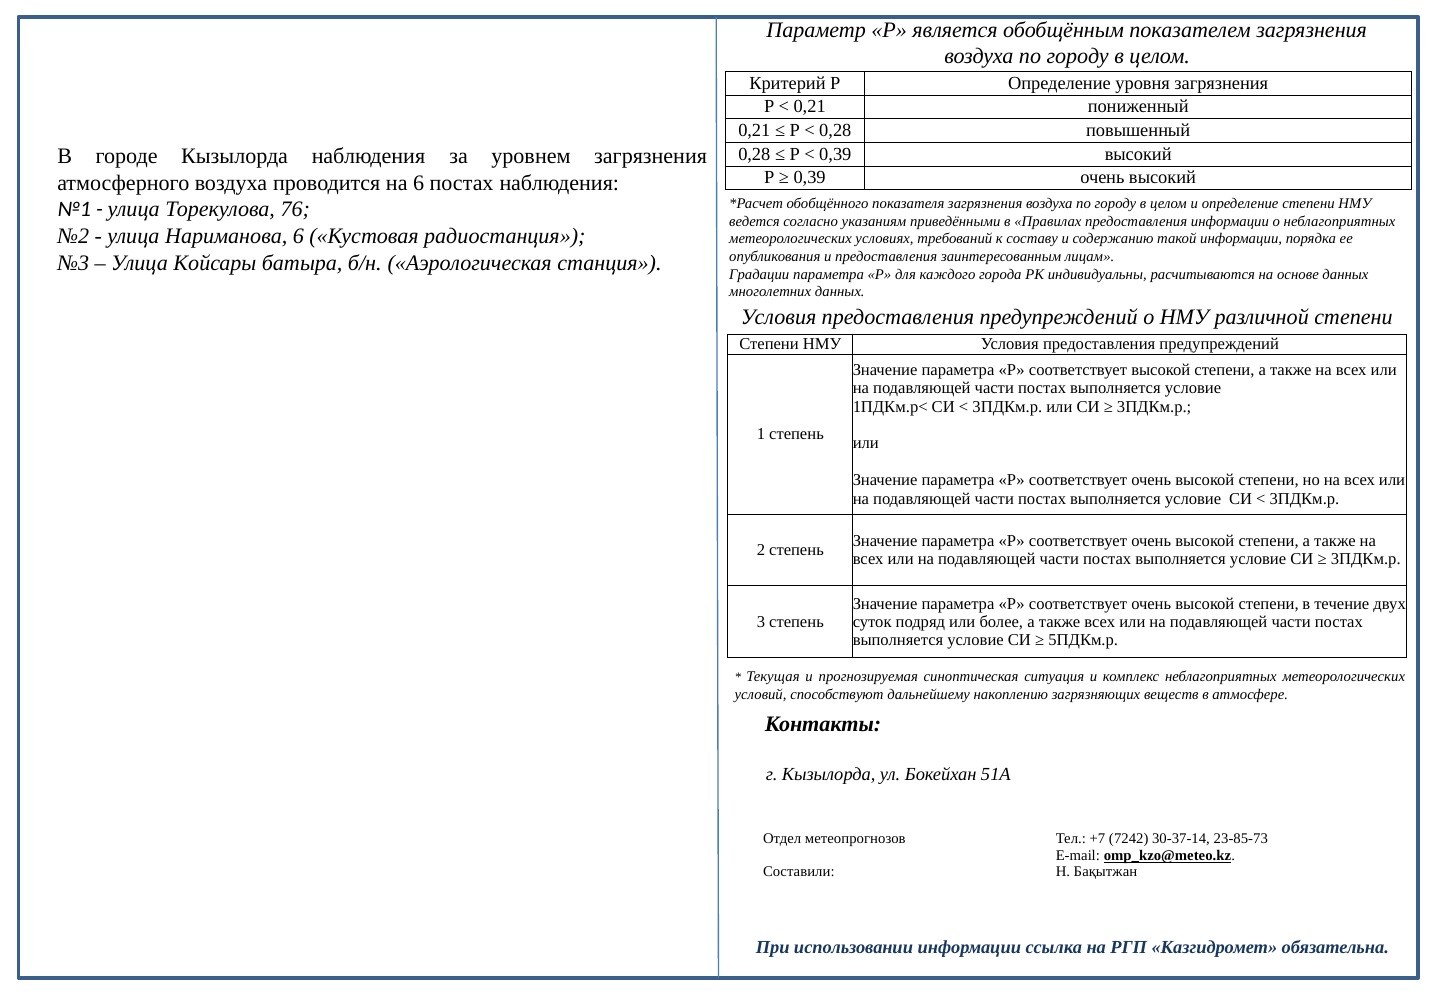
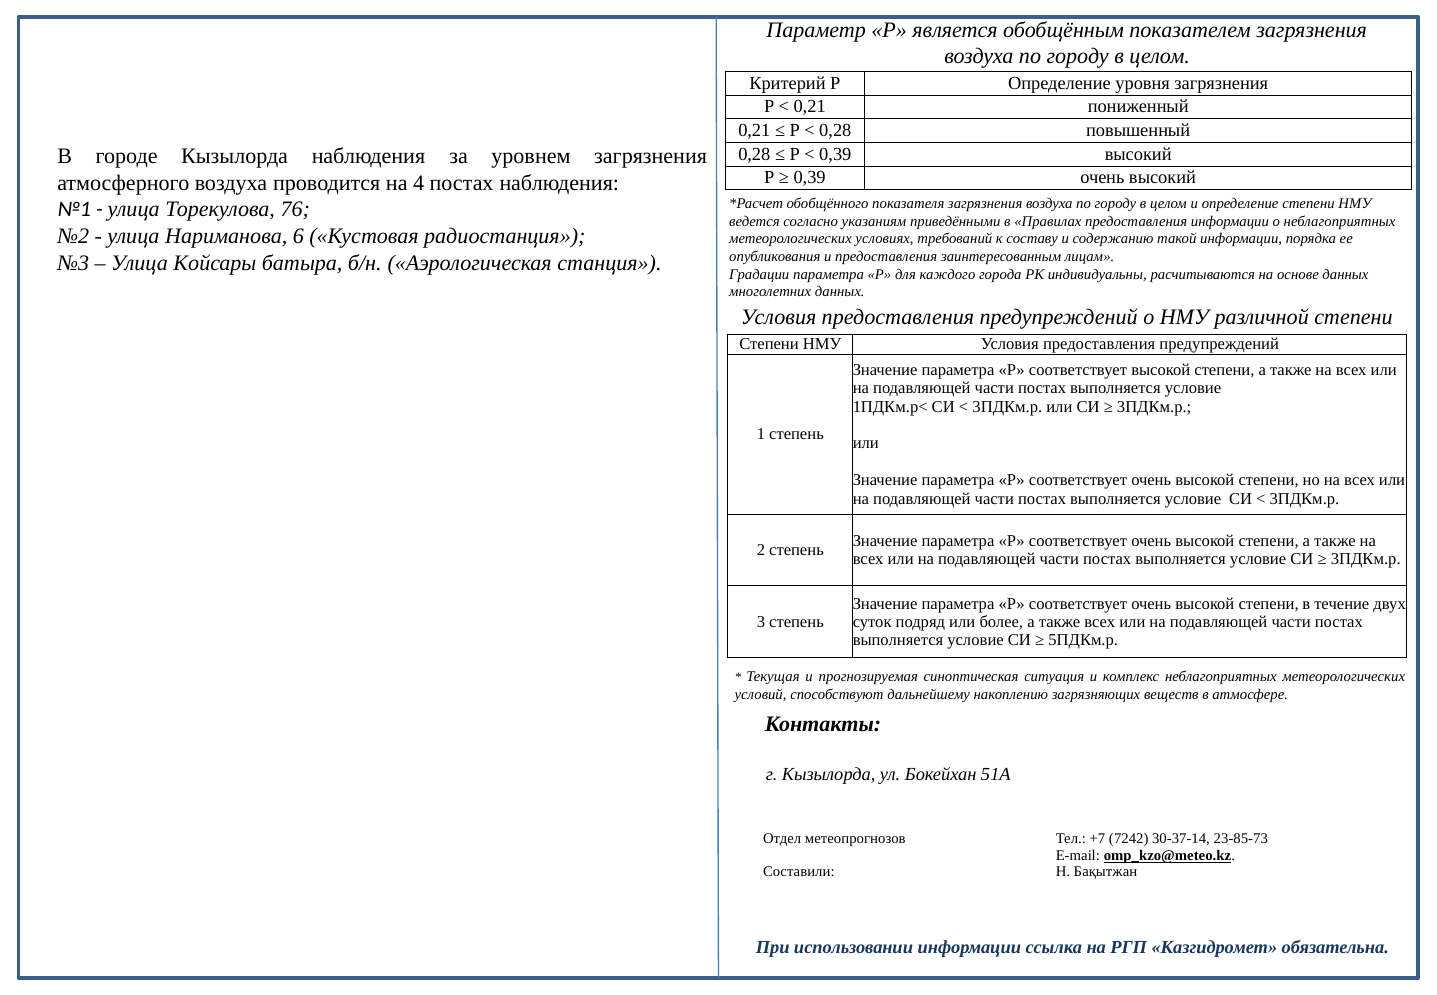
на 6: 6 -> 4
